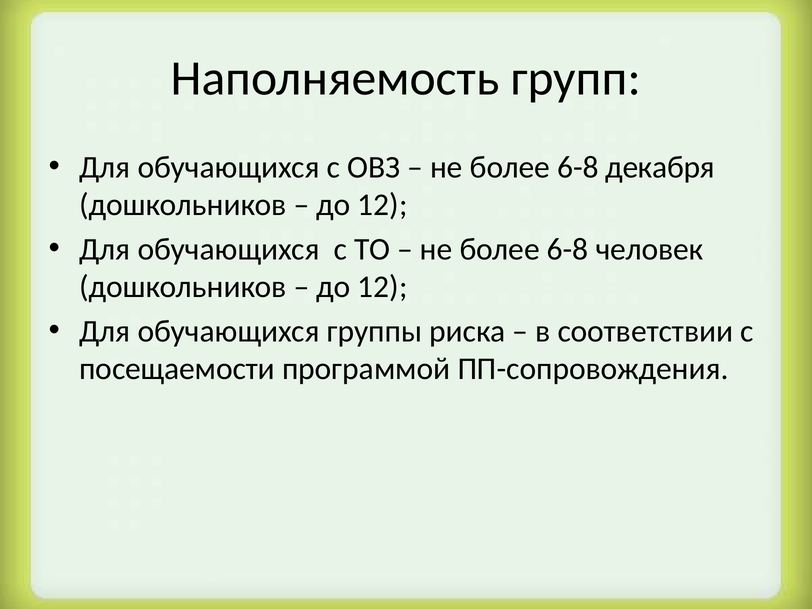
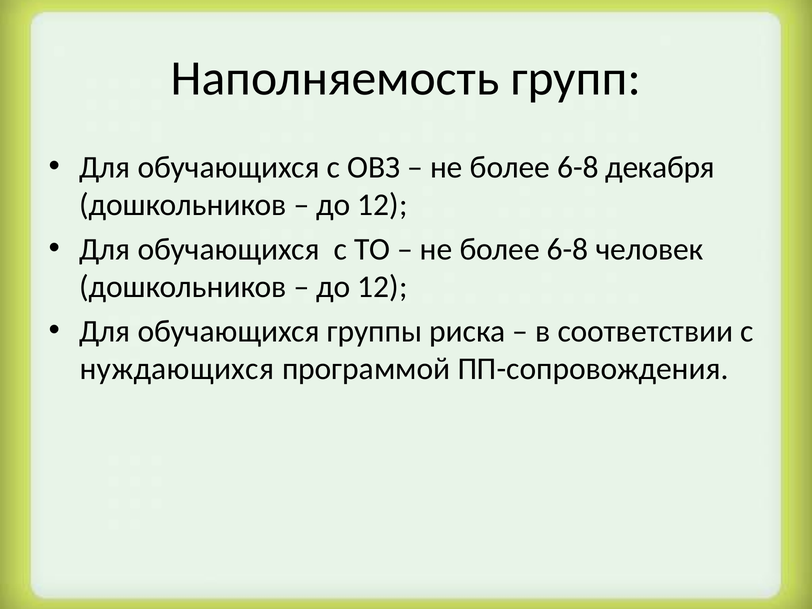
посещаемости: посещаемости -> нуждающихся
